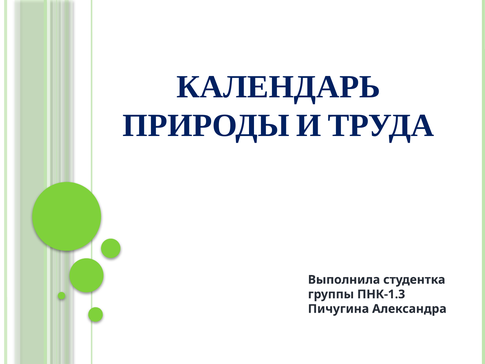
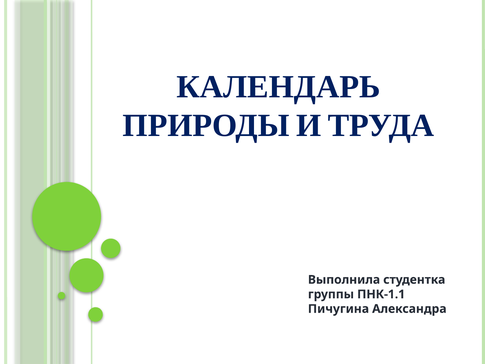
ПНК-1.3: ПНК-1.3 -> ПНК-1.1
